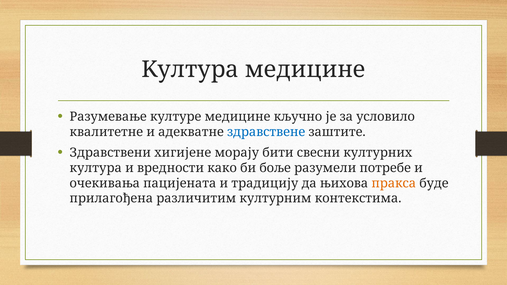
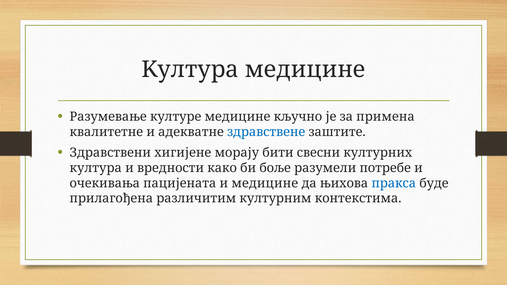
условило: условило -> примена
и традицију: традицију -> медицине
пракса colour: orange -> blue
